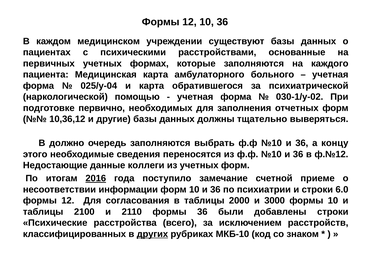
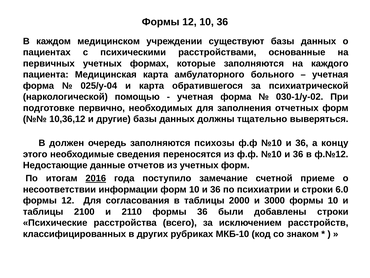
должно: должно -> должен
выбрать: выбрать -> психозы
коллеги: коллеги -> отчетов
других underline: present -> none
